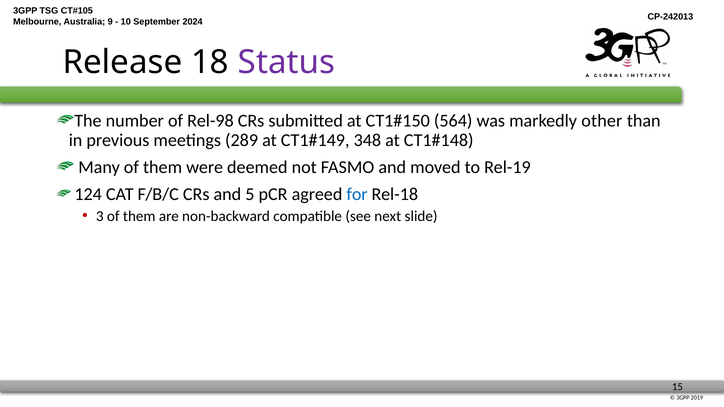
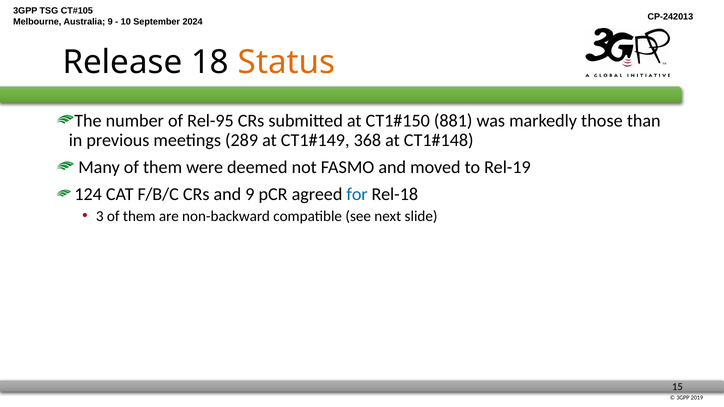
Status colour: purple -> orange
Rel-98: Rel-98 -> Rel-95
564: 564 -> 881
other: other -> those
348: 348 -> 368
and 5: 5 -> 9
